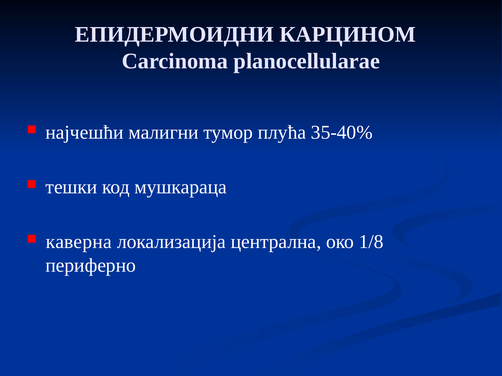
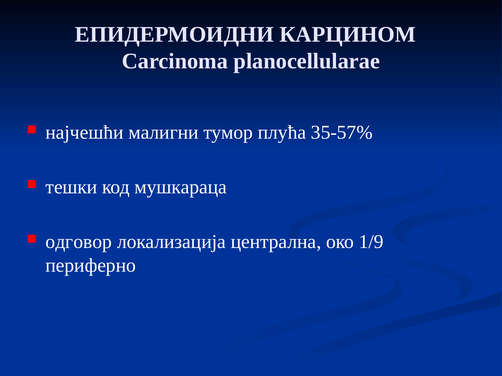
35-40%: 35-40% -> 35-57%
каверна: каверна -> одговор
1/8: 1/8 -> 1/9
